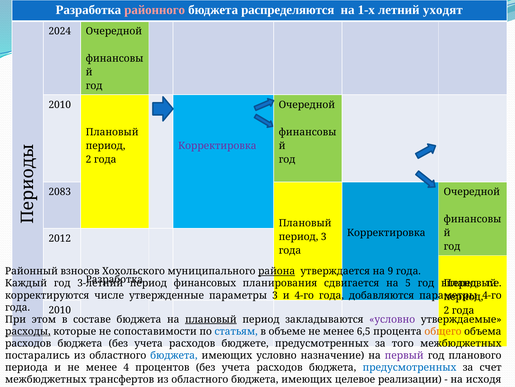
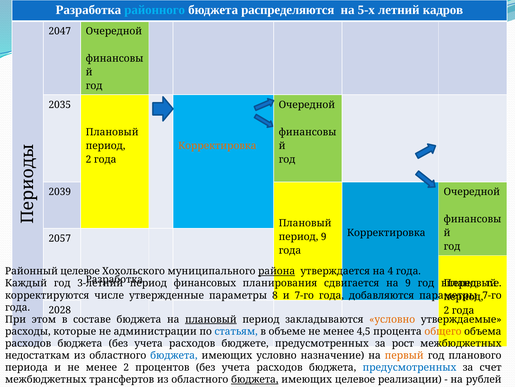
районного colour: pink -> light blue
1-х: 1-х -> 5-х
уходят: уходят -> кадров
2024: 2024 -> 2047
2010 at (60, 105): 2010 -> 2035
Корректировка at (217, 145) colour: purple -> orange
2083: 2083 -> 2039
период 3: 3 -> 9
2012: 2012 -> 2057
Районный взносов: взносов -> целевое
9: 9 -> 4
на 5: 5 -> 9
параметры 3: 3 -> 8
и 4-го: 4-го -> 7-го
4-го at (492, 295): 4-го -> 7-го
2010 at (60, 310): 2010 -> 2028
условно at (392, 319) colour: purple -> orange
расходы underline: present -> none
сопоставимости: сопоставимости -> администрации
6,5: 6,5 -> 4,5
того: того -> рост
постарались: постарались -> недостаткам
первый colour: purple -> orange
менее 4: 4 -> 2
бюджета at (255, 379) underline: none -> present
исходя: исходя -> рублей
